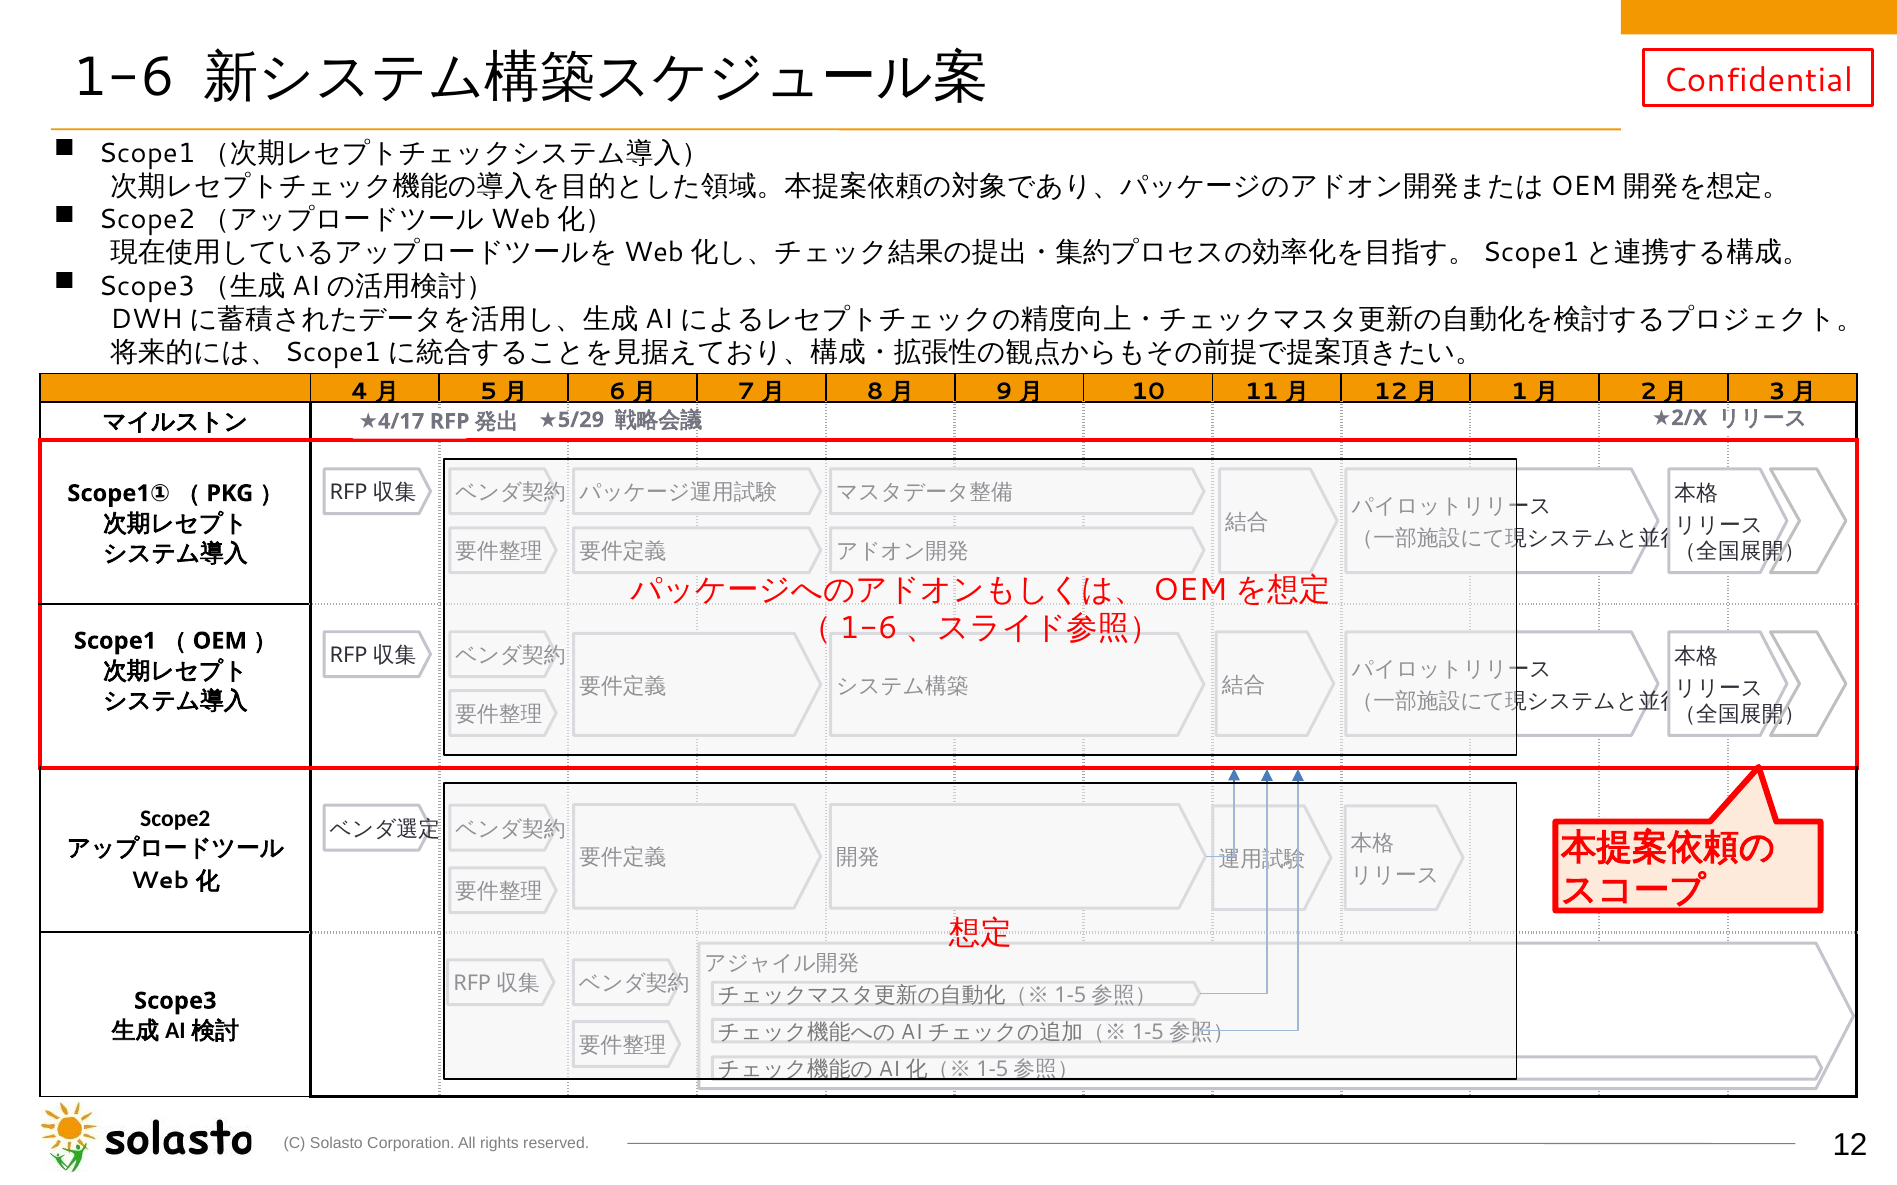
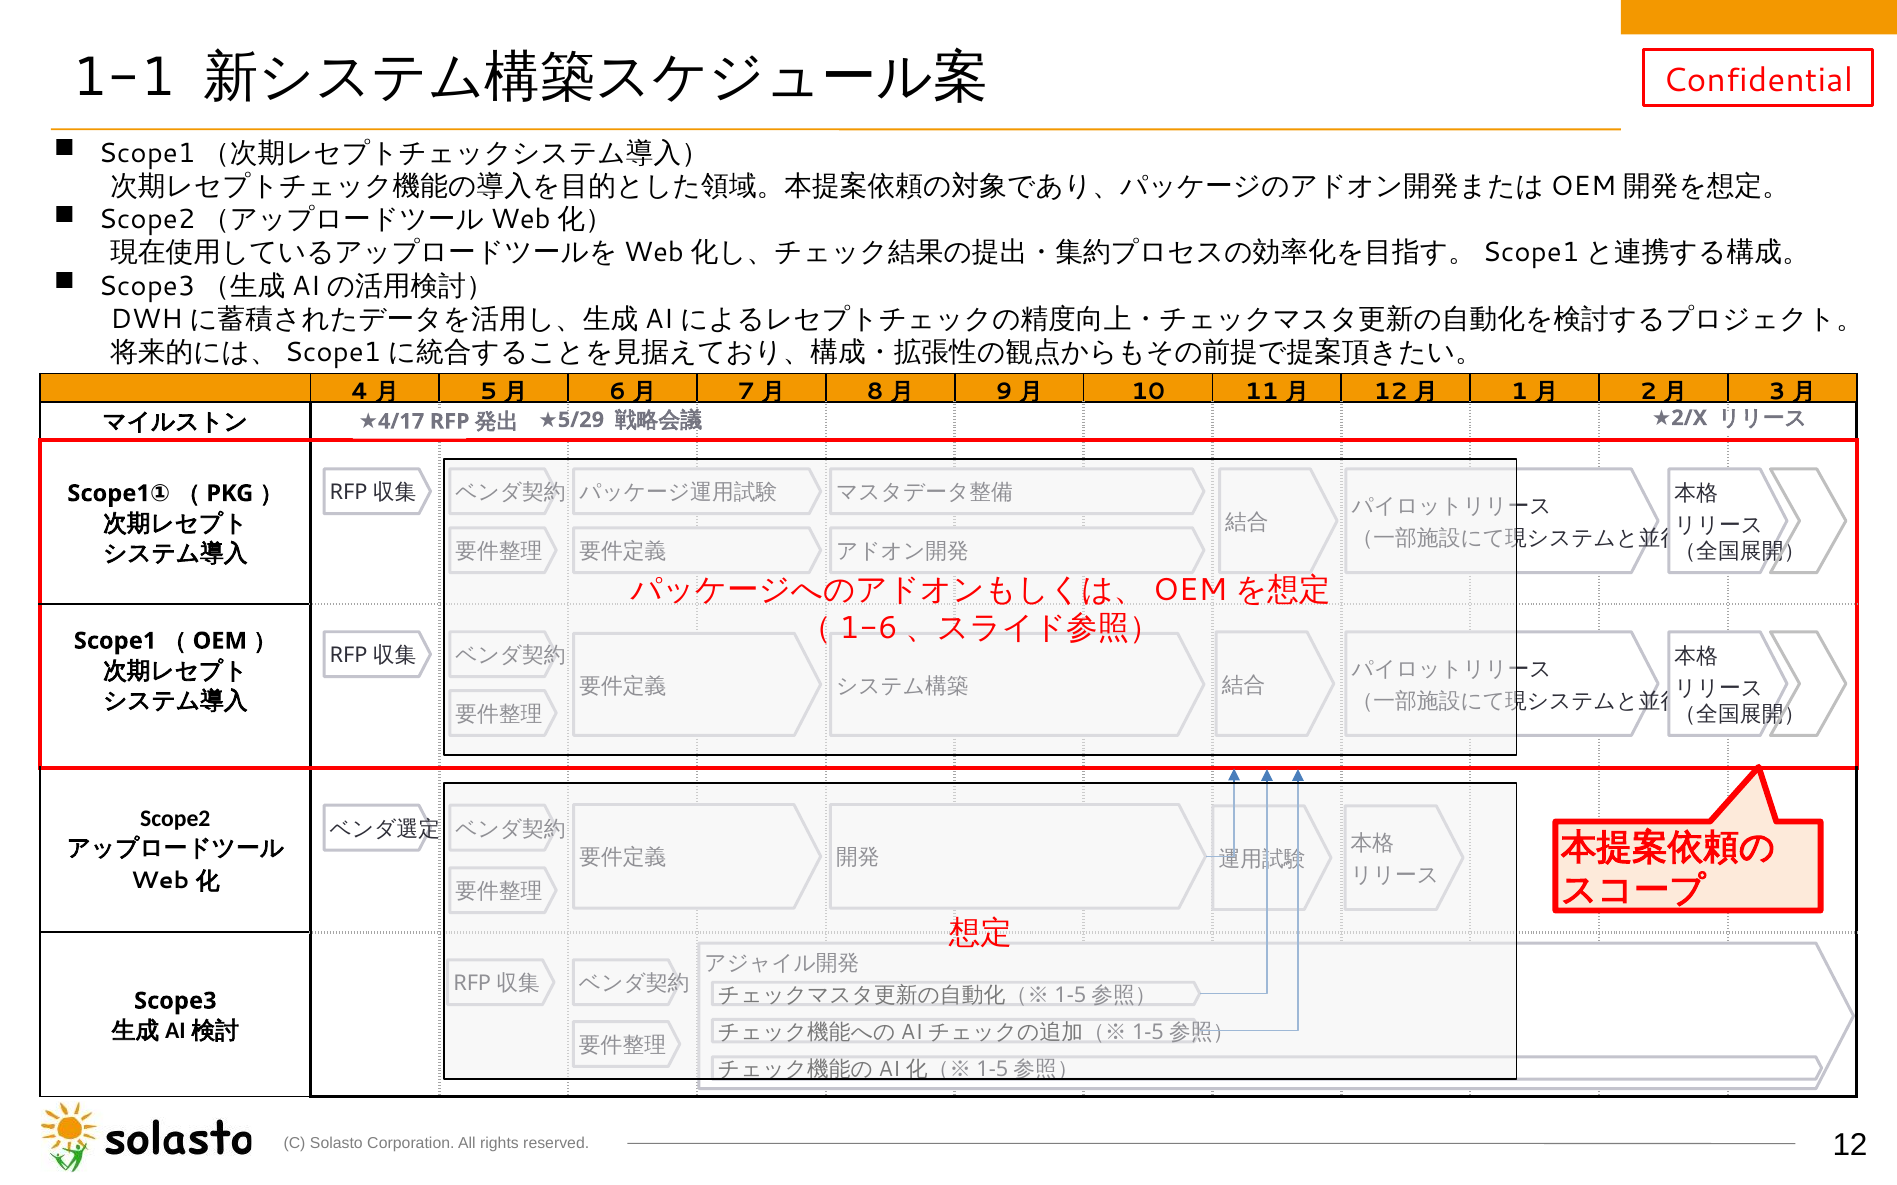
1-6: 1-6 -> 1-1
